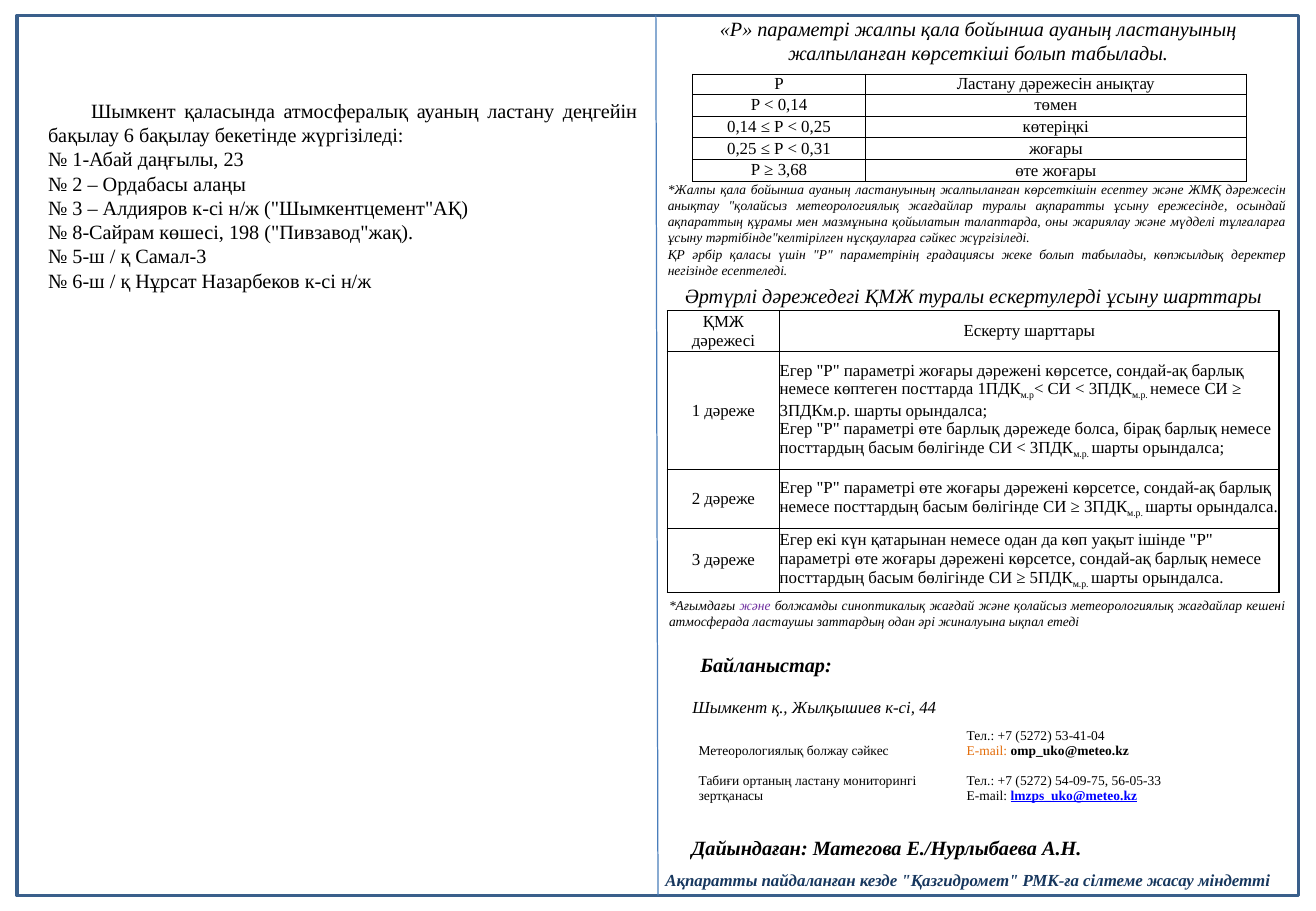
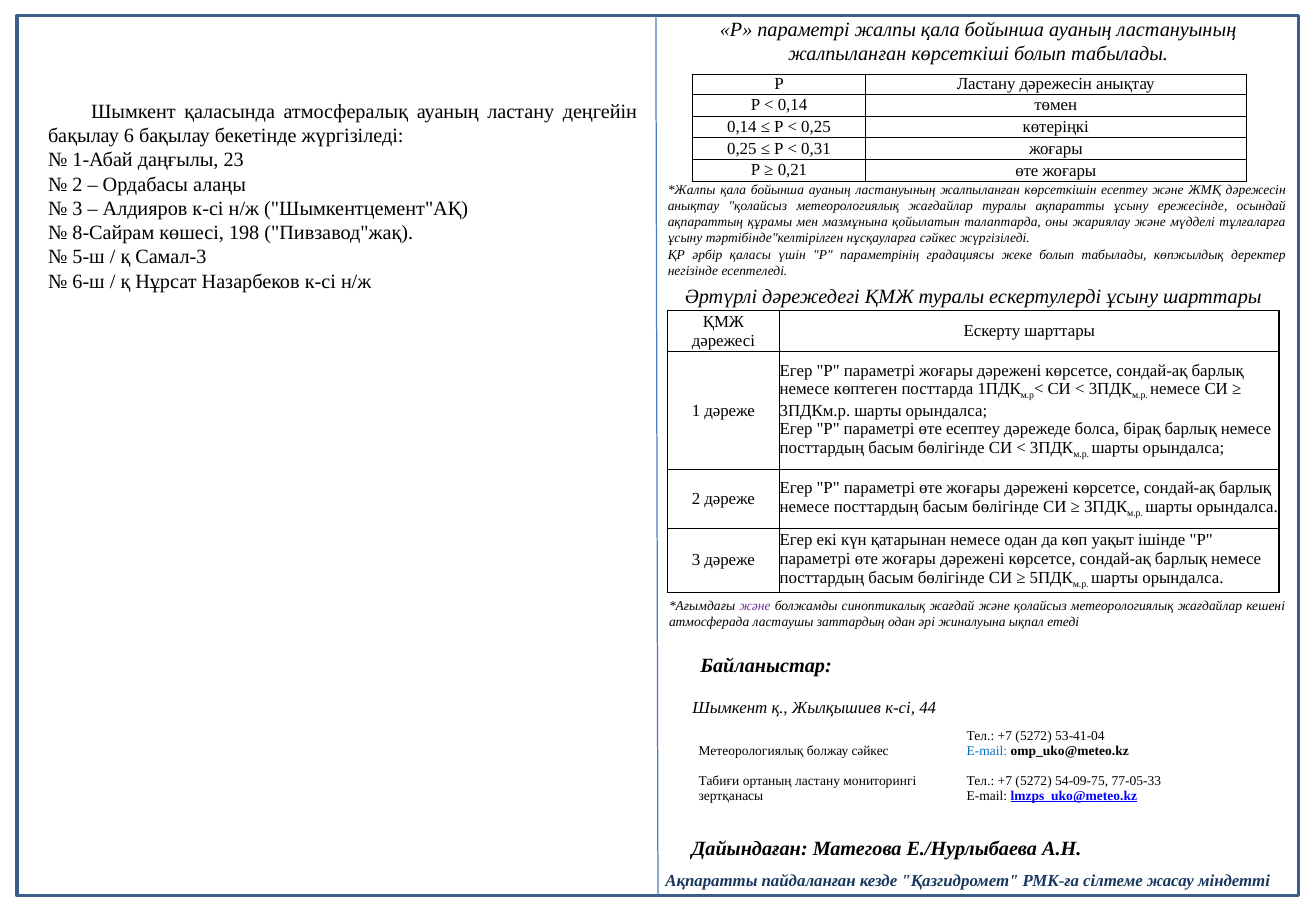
3,68: 3,68 -> 0,21
өте барлық: барлық -> есептеу
E-mail at (987, 751) colour: orange -> blue
56-05-33: 56-05-33 -> 77-05-33
